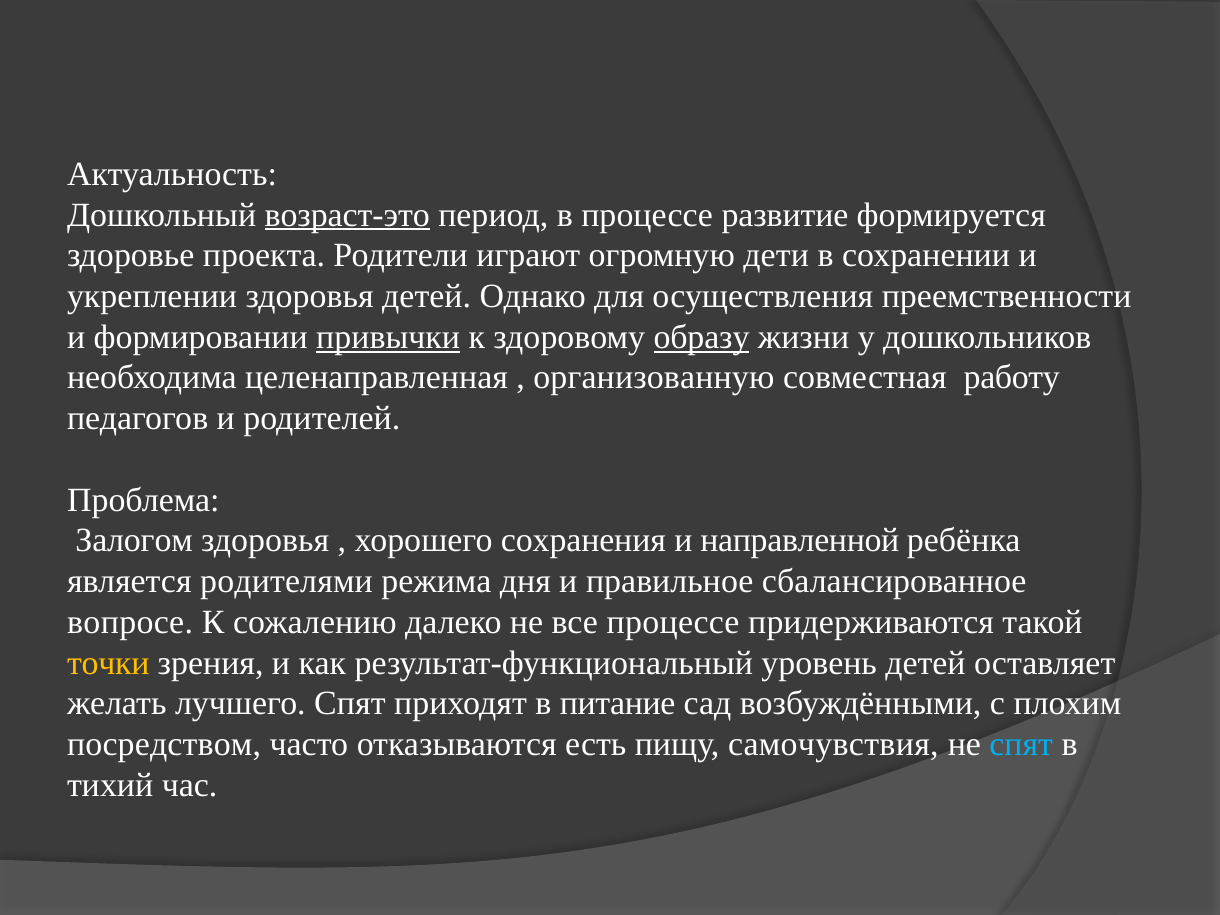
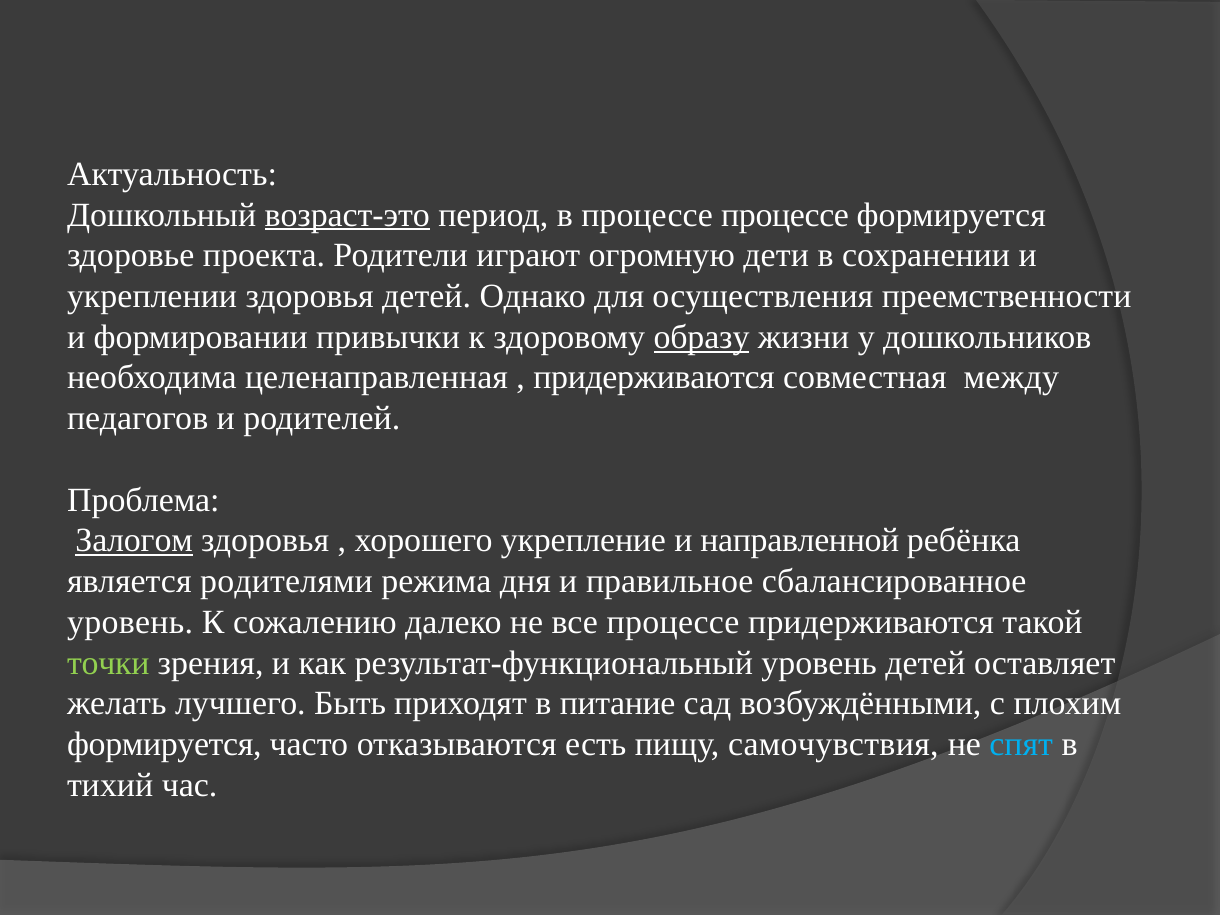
процессе развитие: развитие -> процессе
привычки underline: present -> none
организованную at (654, 378): организованную -> придерживаются
работу: работу -> между
Залогом underline: none -> present
сохранения: сохранения -> укрепление
вопросе at (130, 622): вопросе -> уровень
точки colour: yellow -> light green
лучшего Спят: Спят -> Быть
посредством at (164, 744): посредством -> формируется
